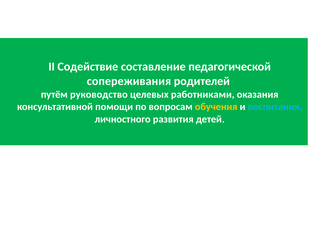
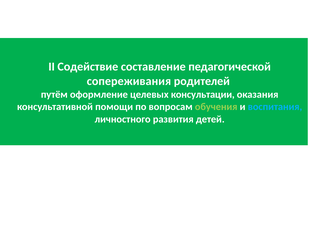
руководство: руководство -> оформление
работниками: работниками -> консультации
обучения colour: yellow -> light green
